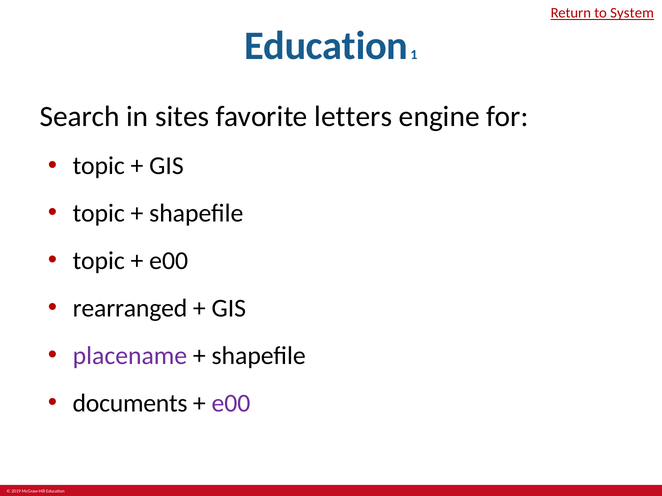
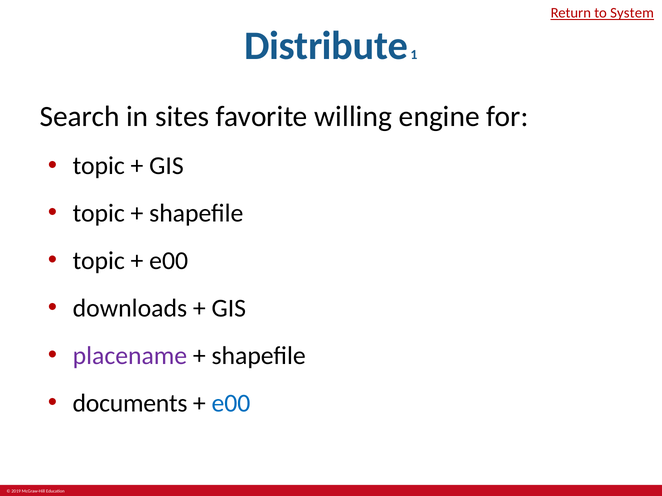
Education at (326, 46): Education -> Distribute
letters: letters -> willing
rearranged: rearranged -> downloads
e00 at (231, 403) colour: purple -> blue
